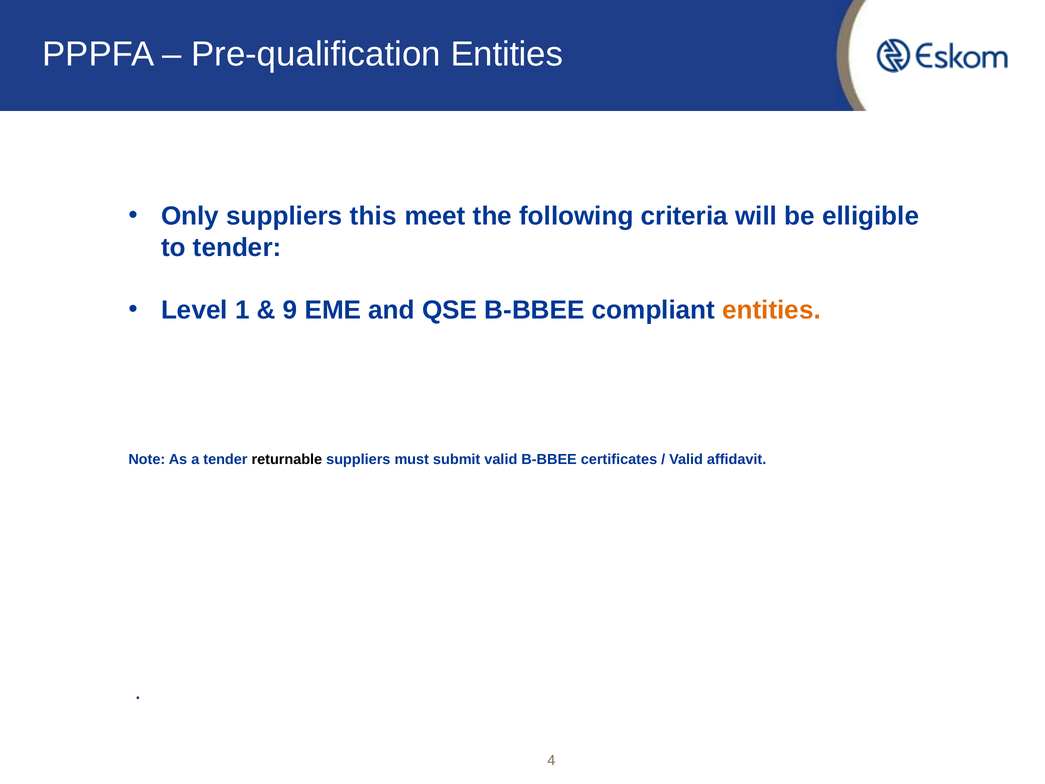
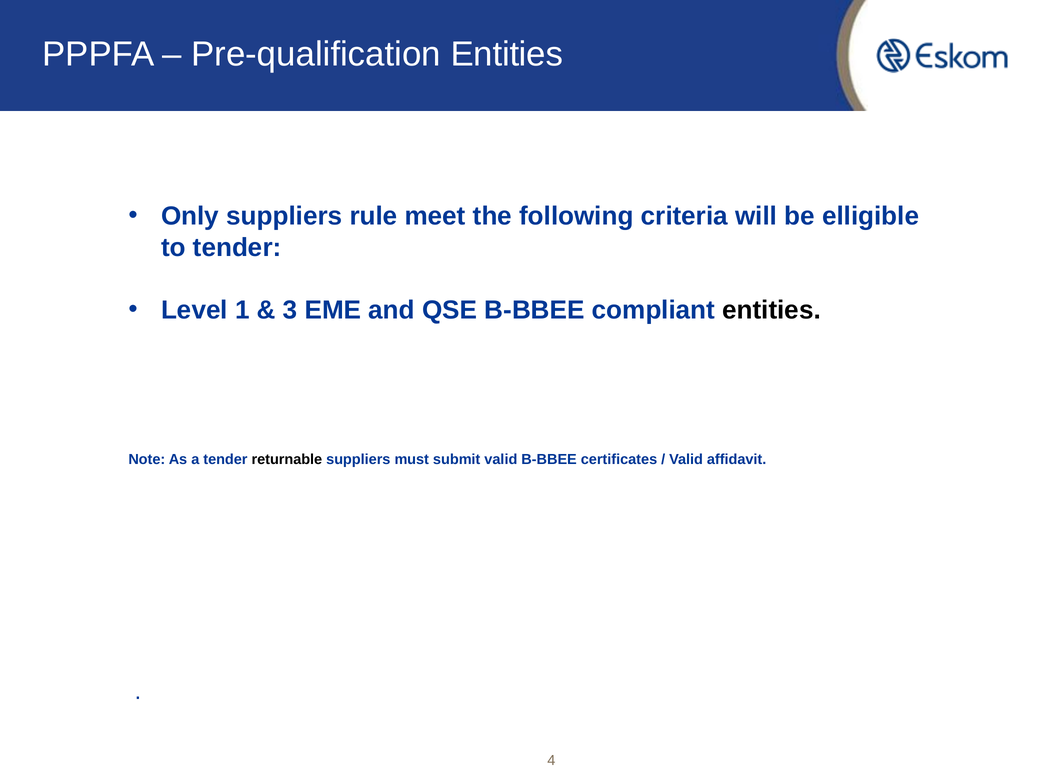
this: this -> rule
9: 9 -> 3
entities at (771, 310) colour: orange -> black
